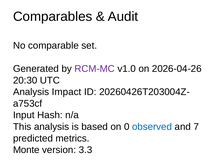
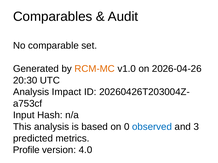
RCM-MC colour: purple -> orange
7: 7 -> 3
Monte: Monte -> Profile
3.3: 3.3 -> 4.0
